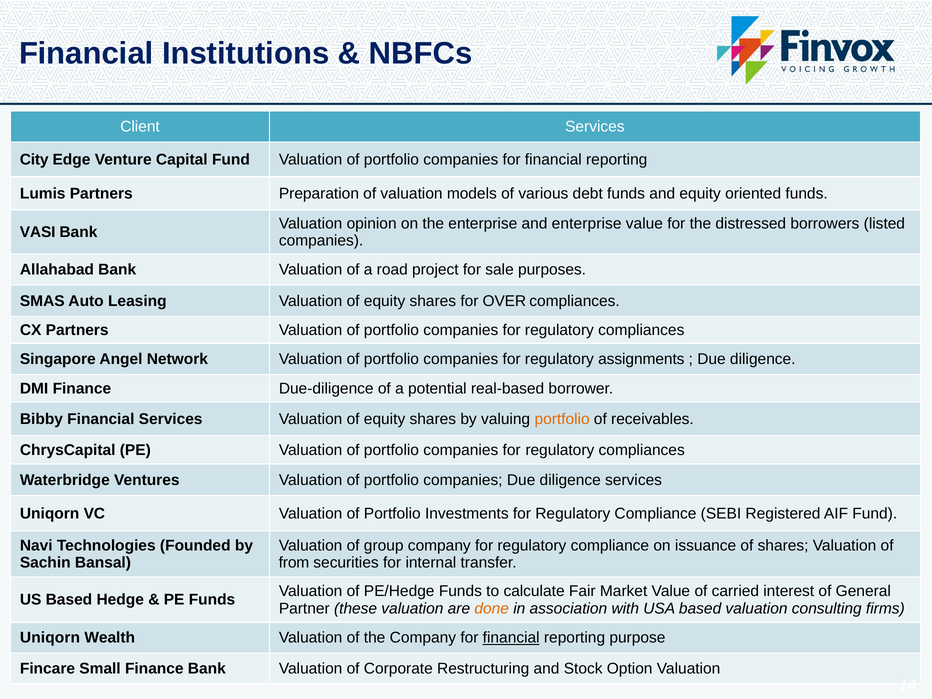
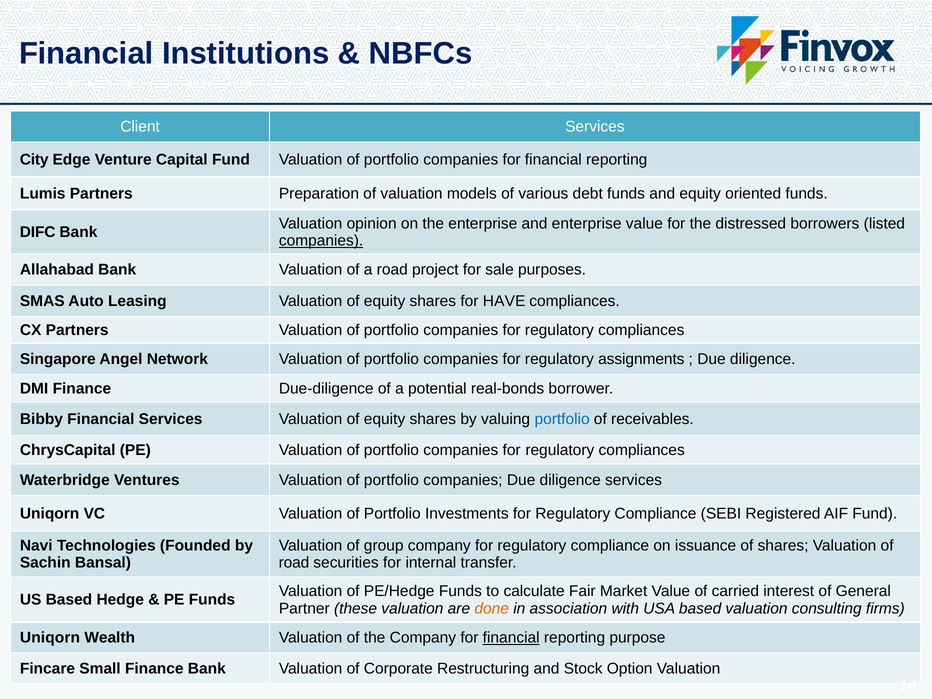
VASI: VASI -> DIFC
companies at (321, 241) underline: none -> present
OVER: OVER -> HAVE
real-based: real-based -> real-bonds
portfolio at (562, 419) colour: orange -> blue
from at (294, 563): from -> road
